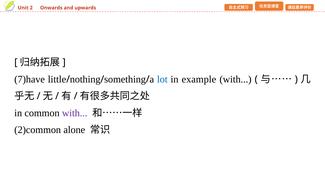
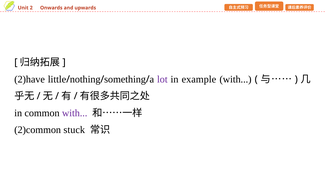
7)have: 7)have -> 2)have
lot colour: blue -> purple
alone: alone -> stuck
